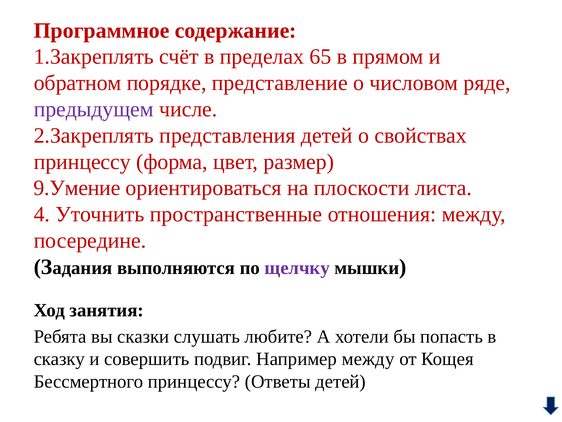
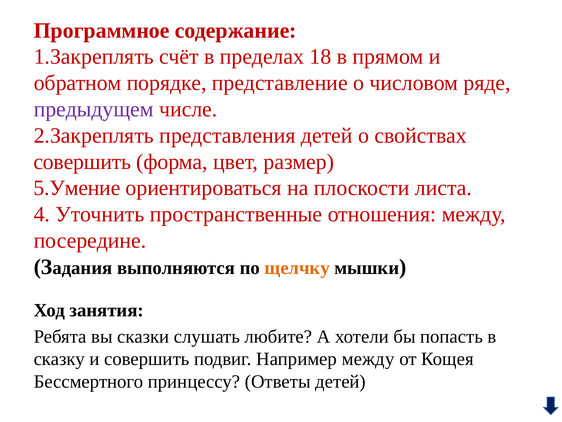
65: 65 -> 18
принцессу at (82, 162): принцессу -> совершить
9.Умение: 9.Умение -> 5.Умение
щелчку colour: purple -> orange
